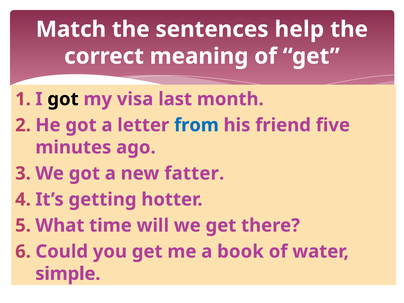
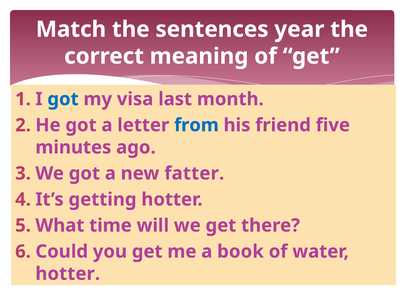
help: help -> year
got at (63, 99) colour: black -> blue
simple at (68, 274): simple -> hotter
